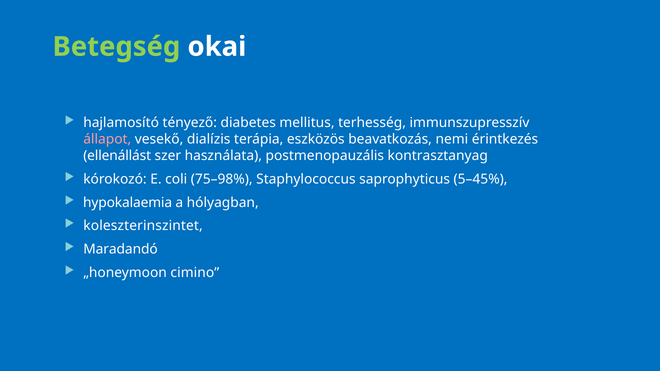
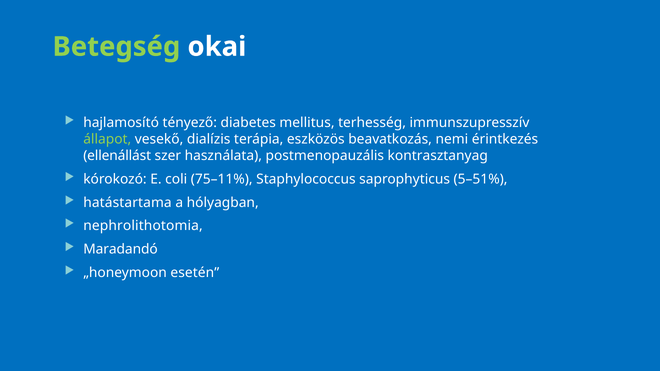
állapot colour: pink -> light green
75–98%: 75–98% -> 75–11%
5–45%: 5–45% -> 5–51%
hypokalaemia: hypokalaemia -> hatástartama
koleszterinszintet: koleszterinszintet -> nephrolithotomia
cimino: cimino -> esetén
